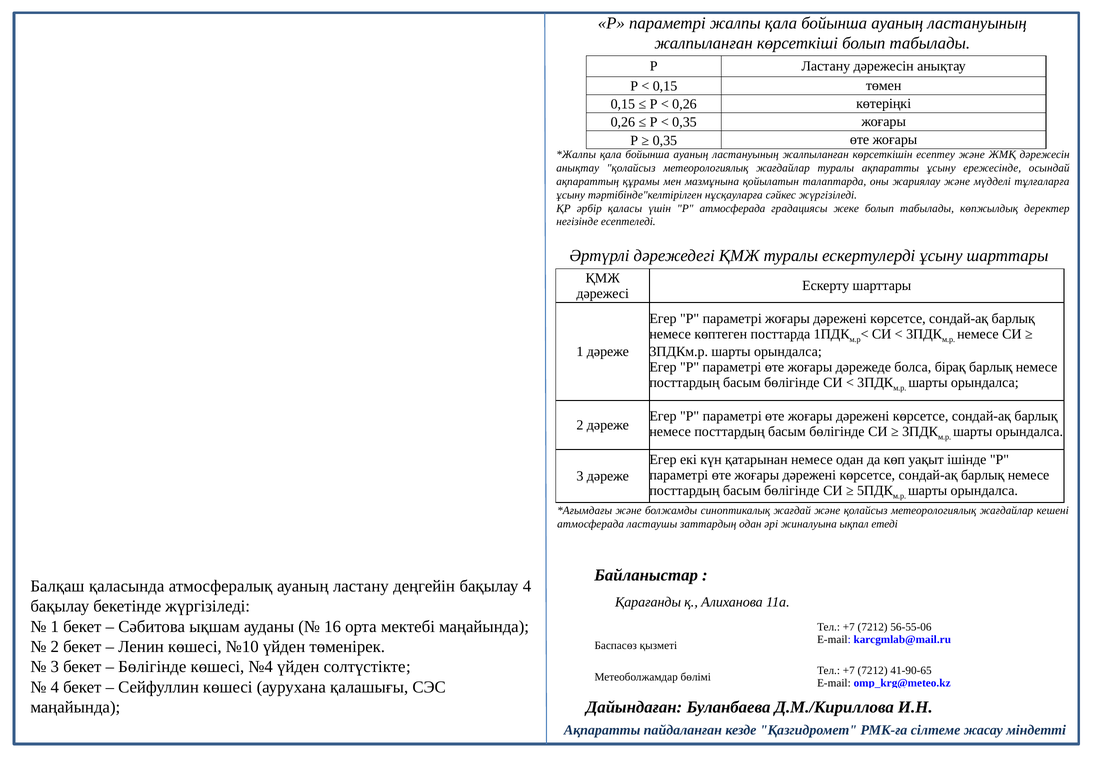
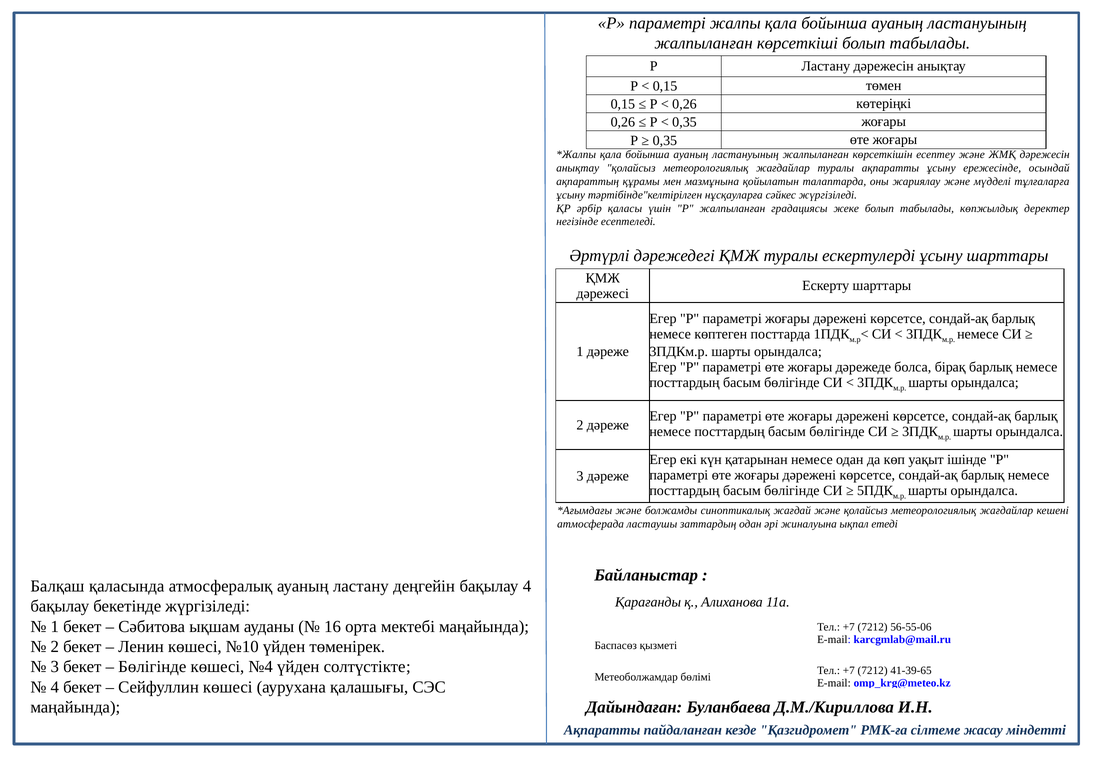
Р атмосферада: атмосферада -> жалпыланған
41-90-65: 41-90-65 -> 41-39-65
